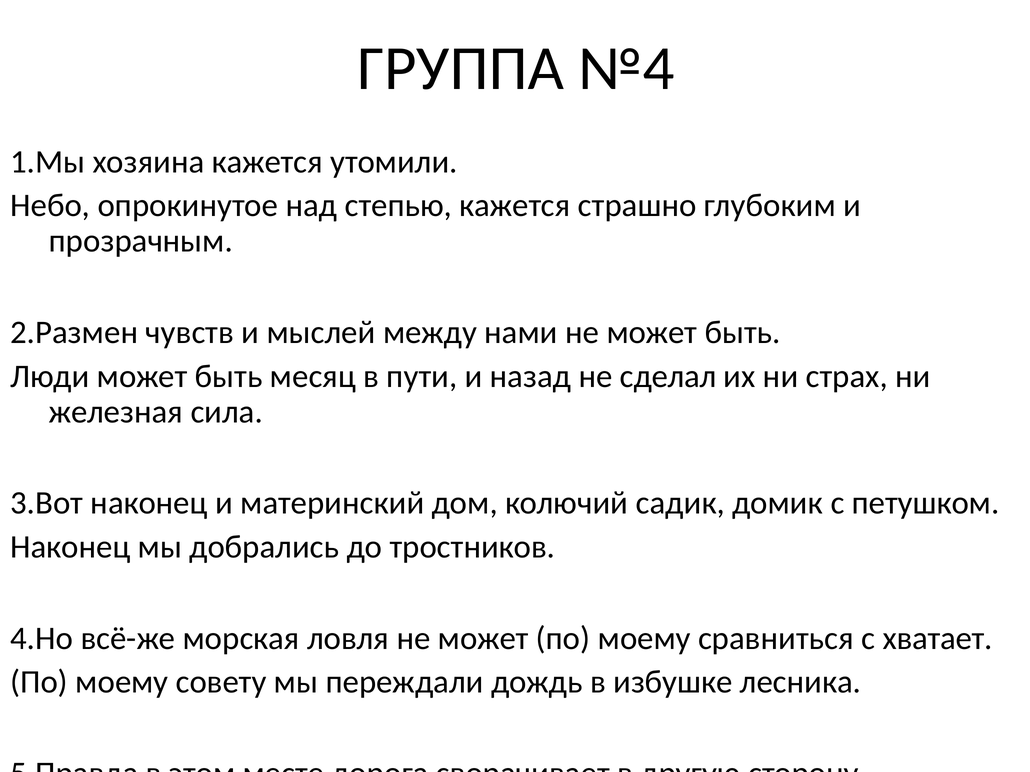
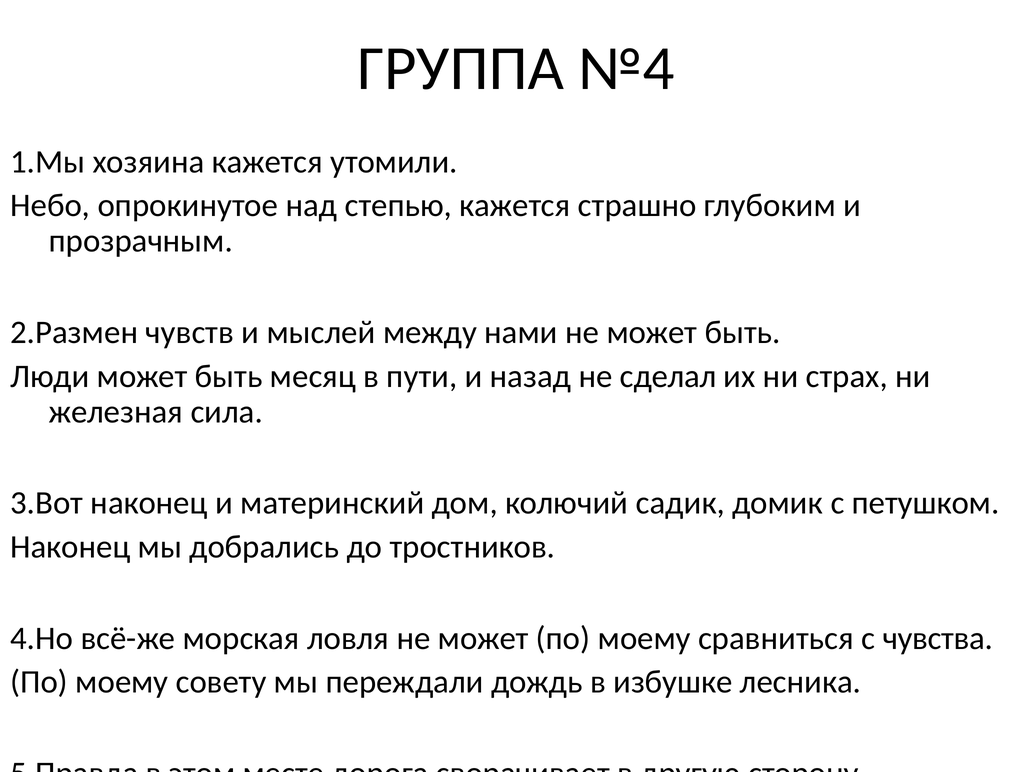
хватает: хватает -> чувства
